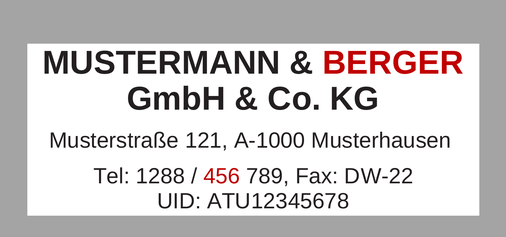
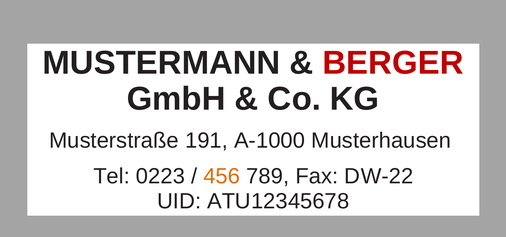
121: 121 -> 191
1288: 1288 -> 0223
456 colour: red -> orange
